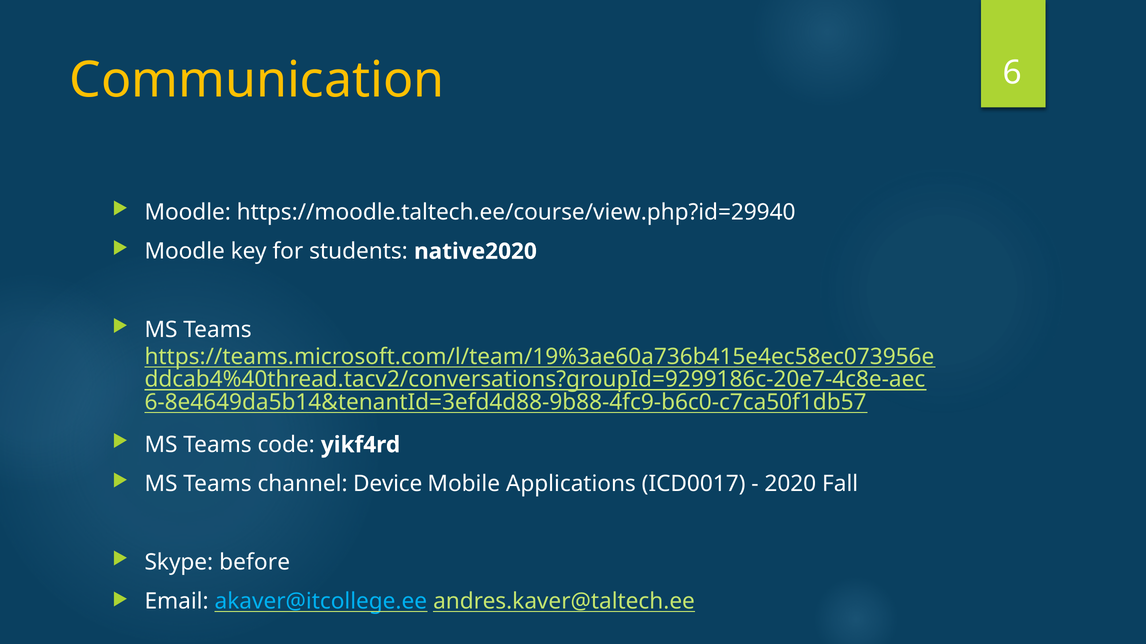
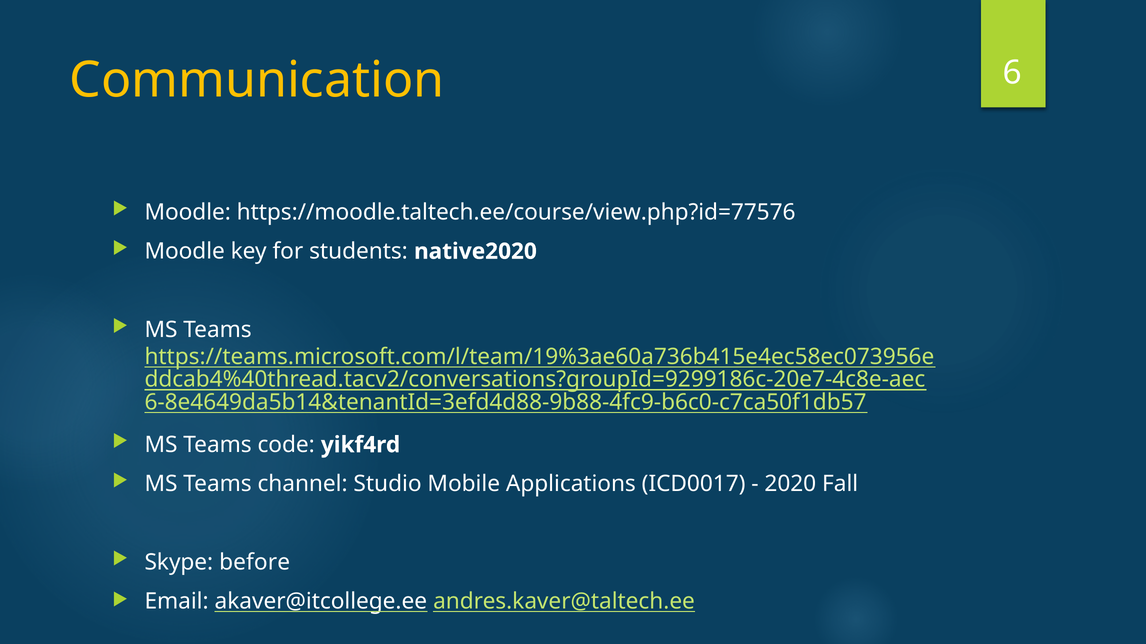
https://moodle.taltech.ee/course/view.php?id=29940: https://moodle.taltech.ee/course/view.php?id=29940 -> https://moodle.taltech.ee/course/view.php?id=77576
Device: Device -> Studio
akaver@itcollege.ee colour: light blue -> white
